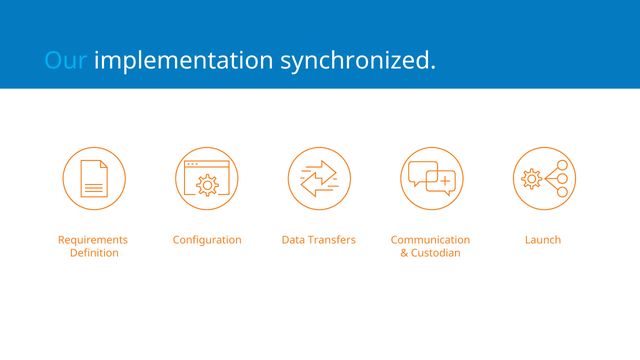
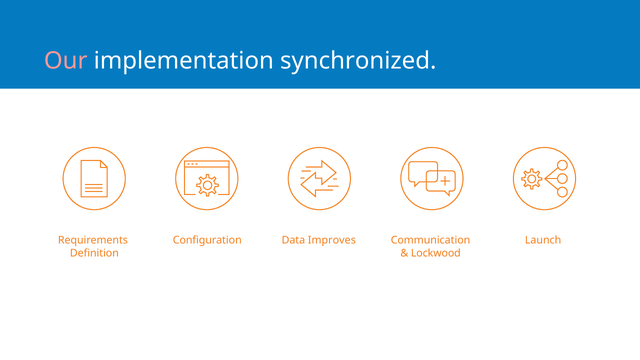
Our colour: light blue -> pink
Transfers: Transfers -> Improves
Custodian: Custodian -> Lockwood
